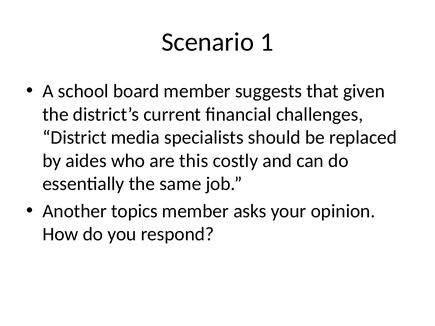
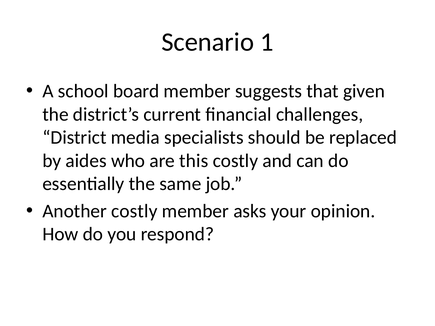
Another topics: topics -> costly
